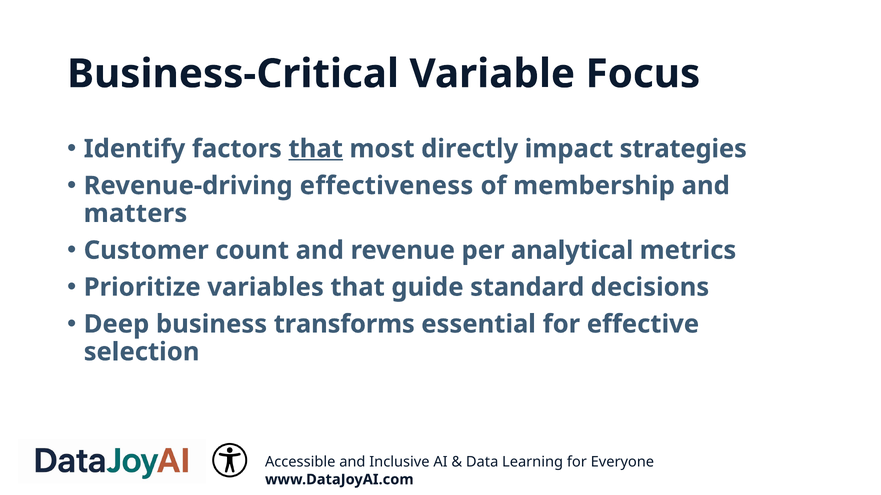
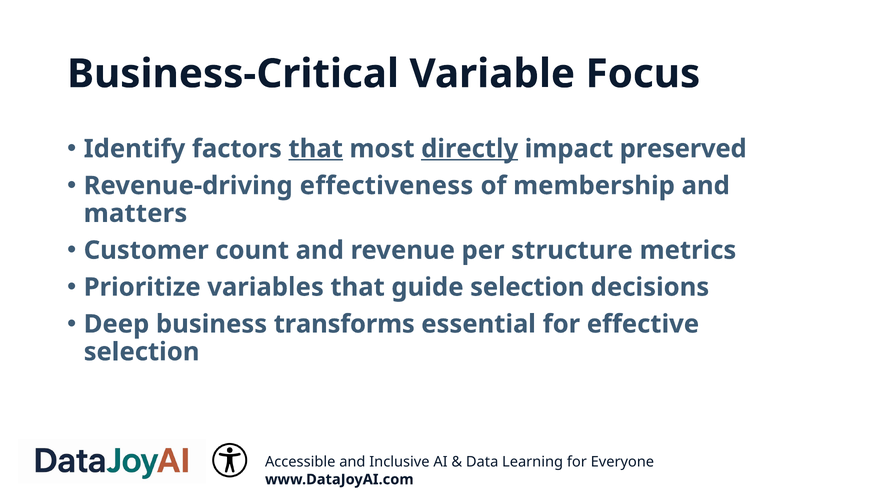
directly underline: none -> present
strategies: strategies -> preserved
analytical: analytical -> structure
guide standard: standard -> selection
